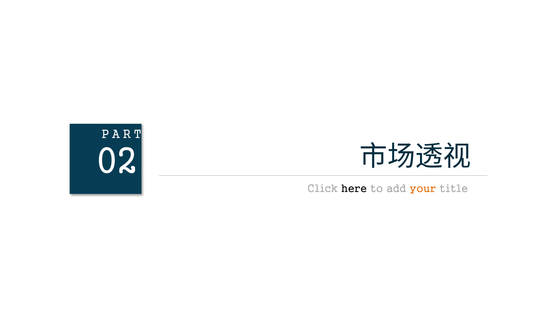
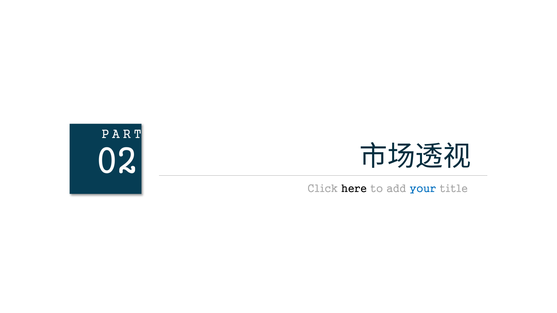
your colour: orange -> blue
